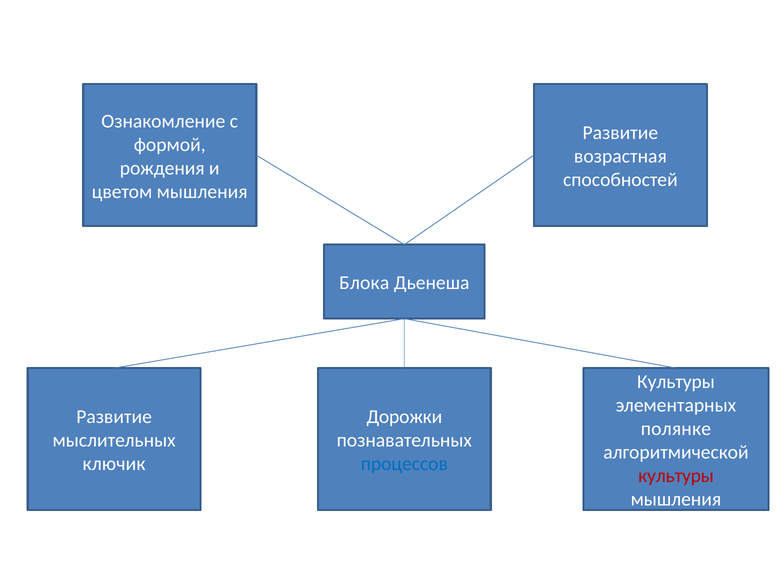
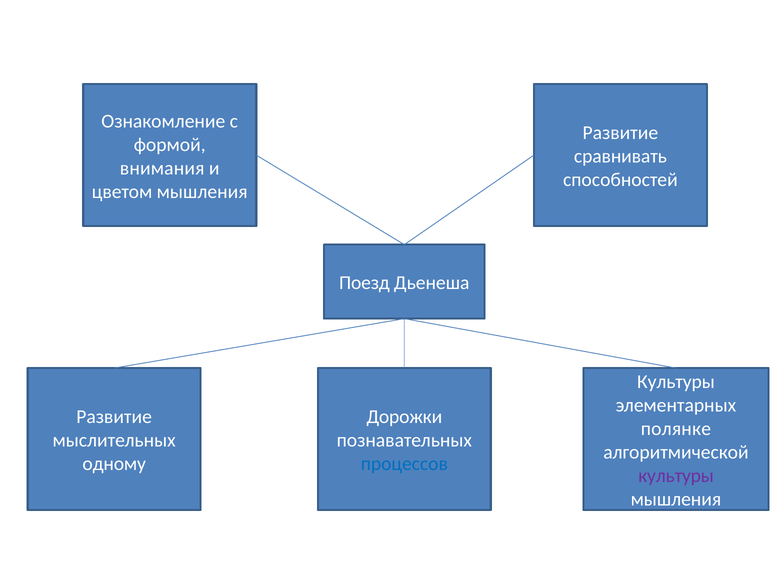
возрастная: возрастная -> сравнивать
рождения: рождения -> внимания
Блока: Блока -> Поезд
ключик: ключик -> одному
культуры at (676, 476) colour: red -> purple
